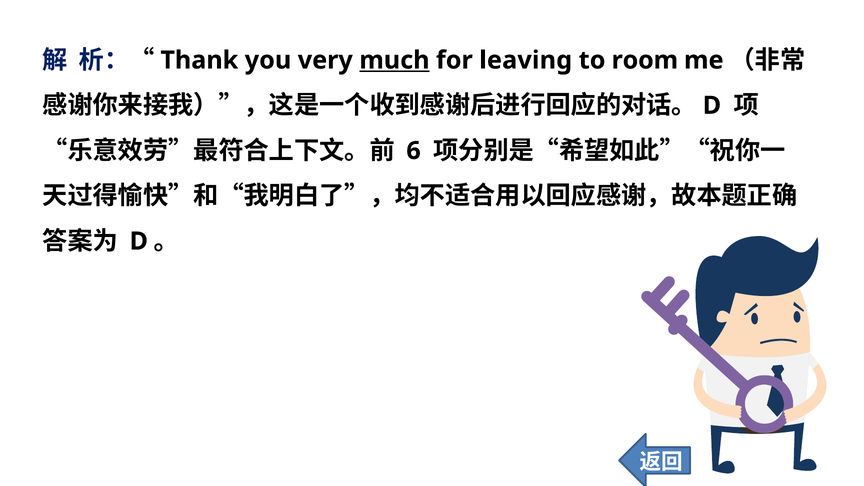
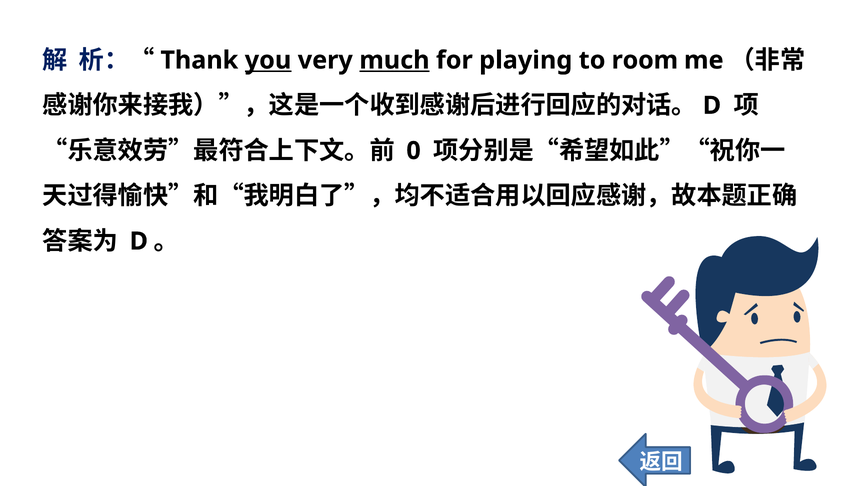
you underline: none -> present
leaving: leaving -> playing
6: 6 -> 0
